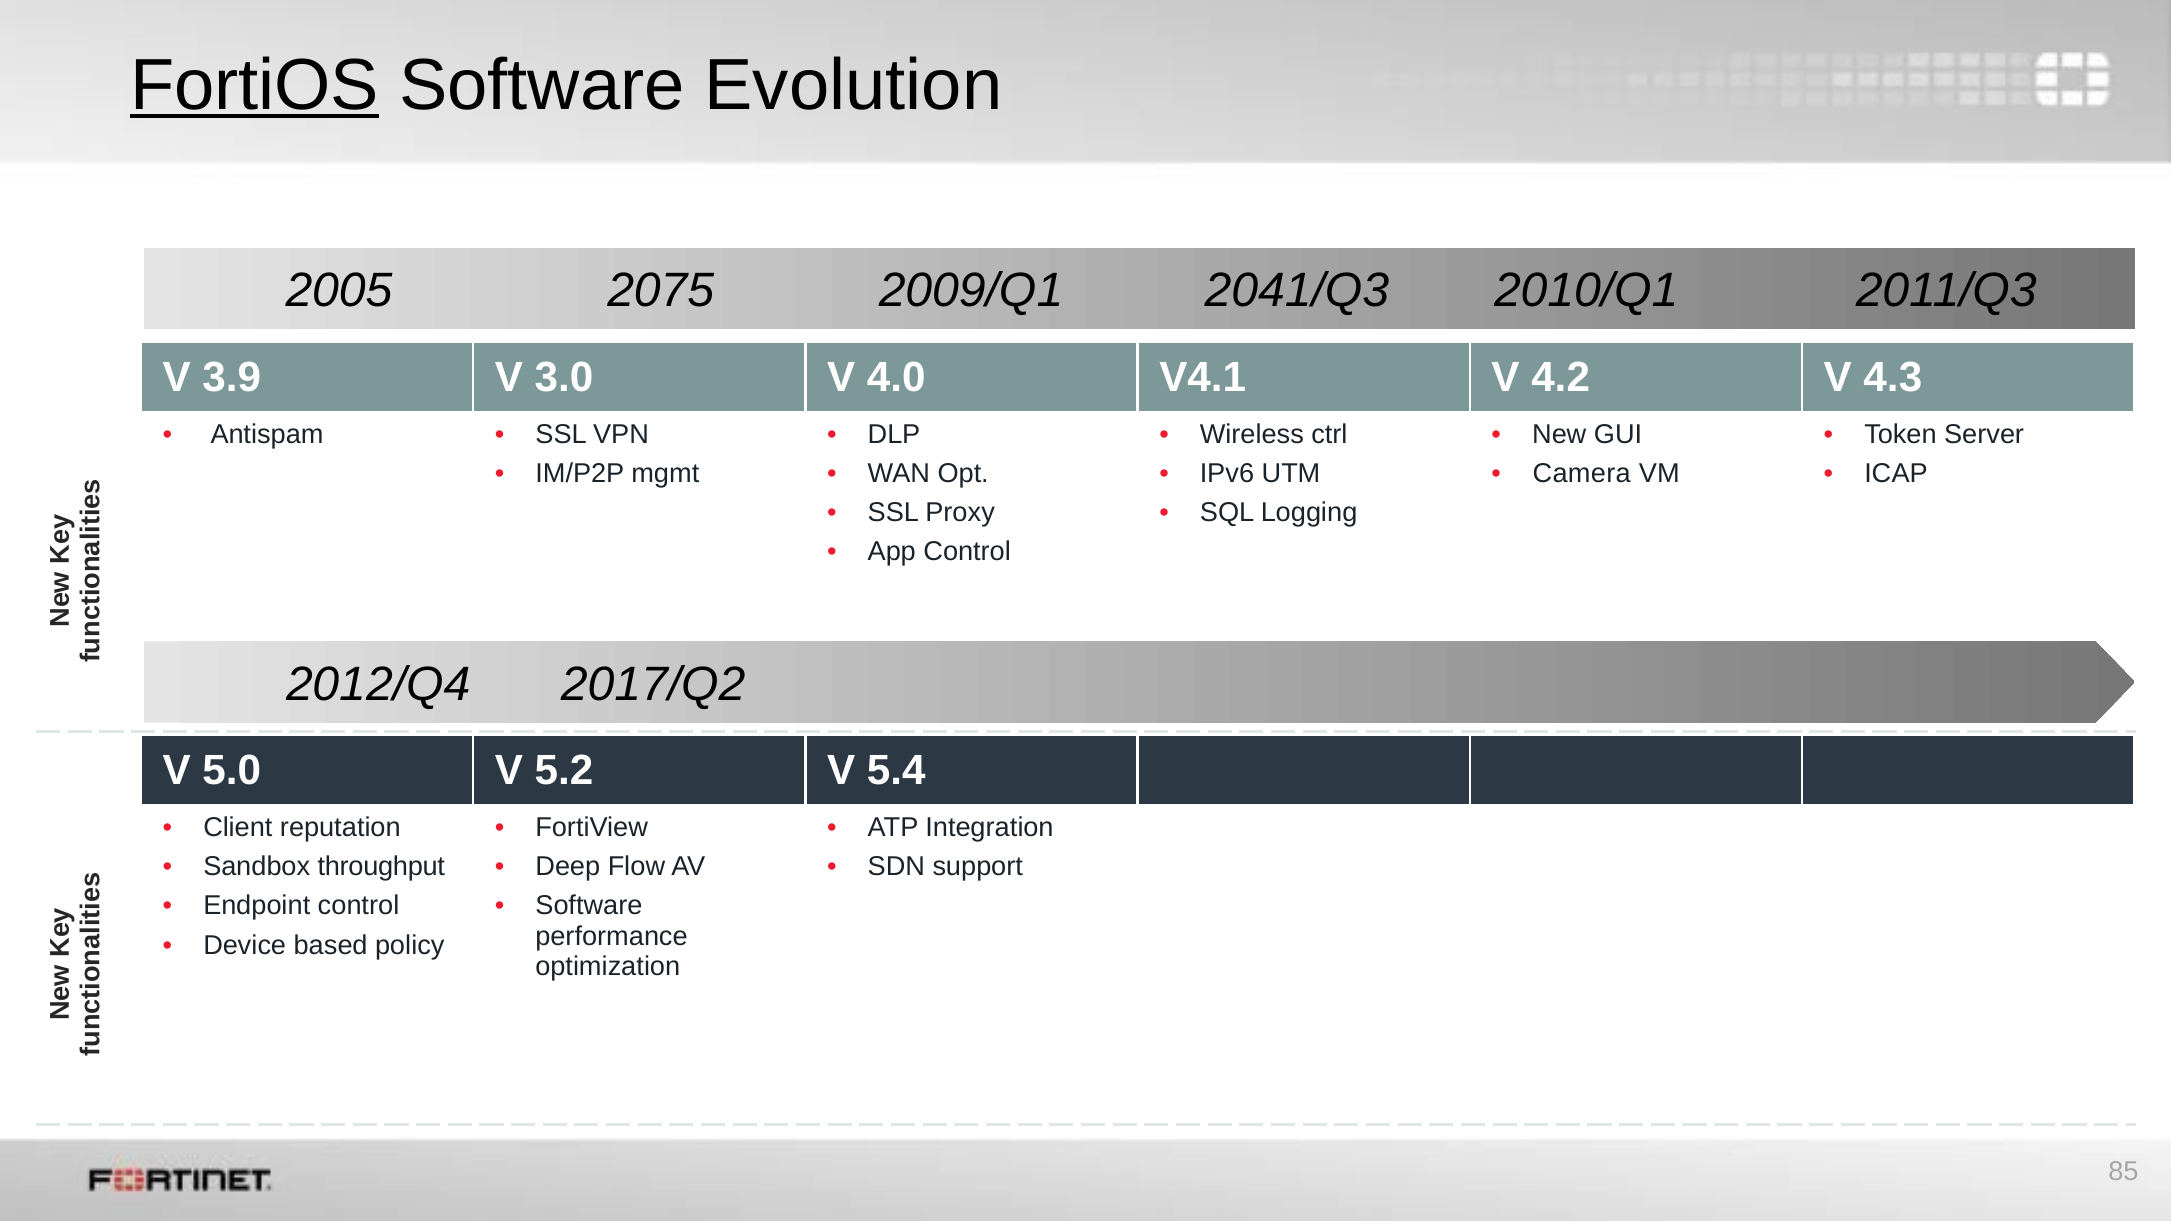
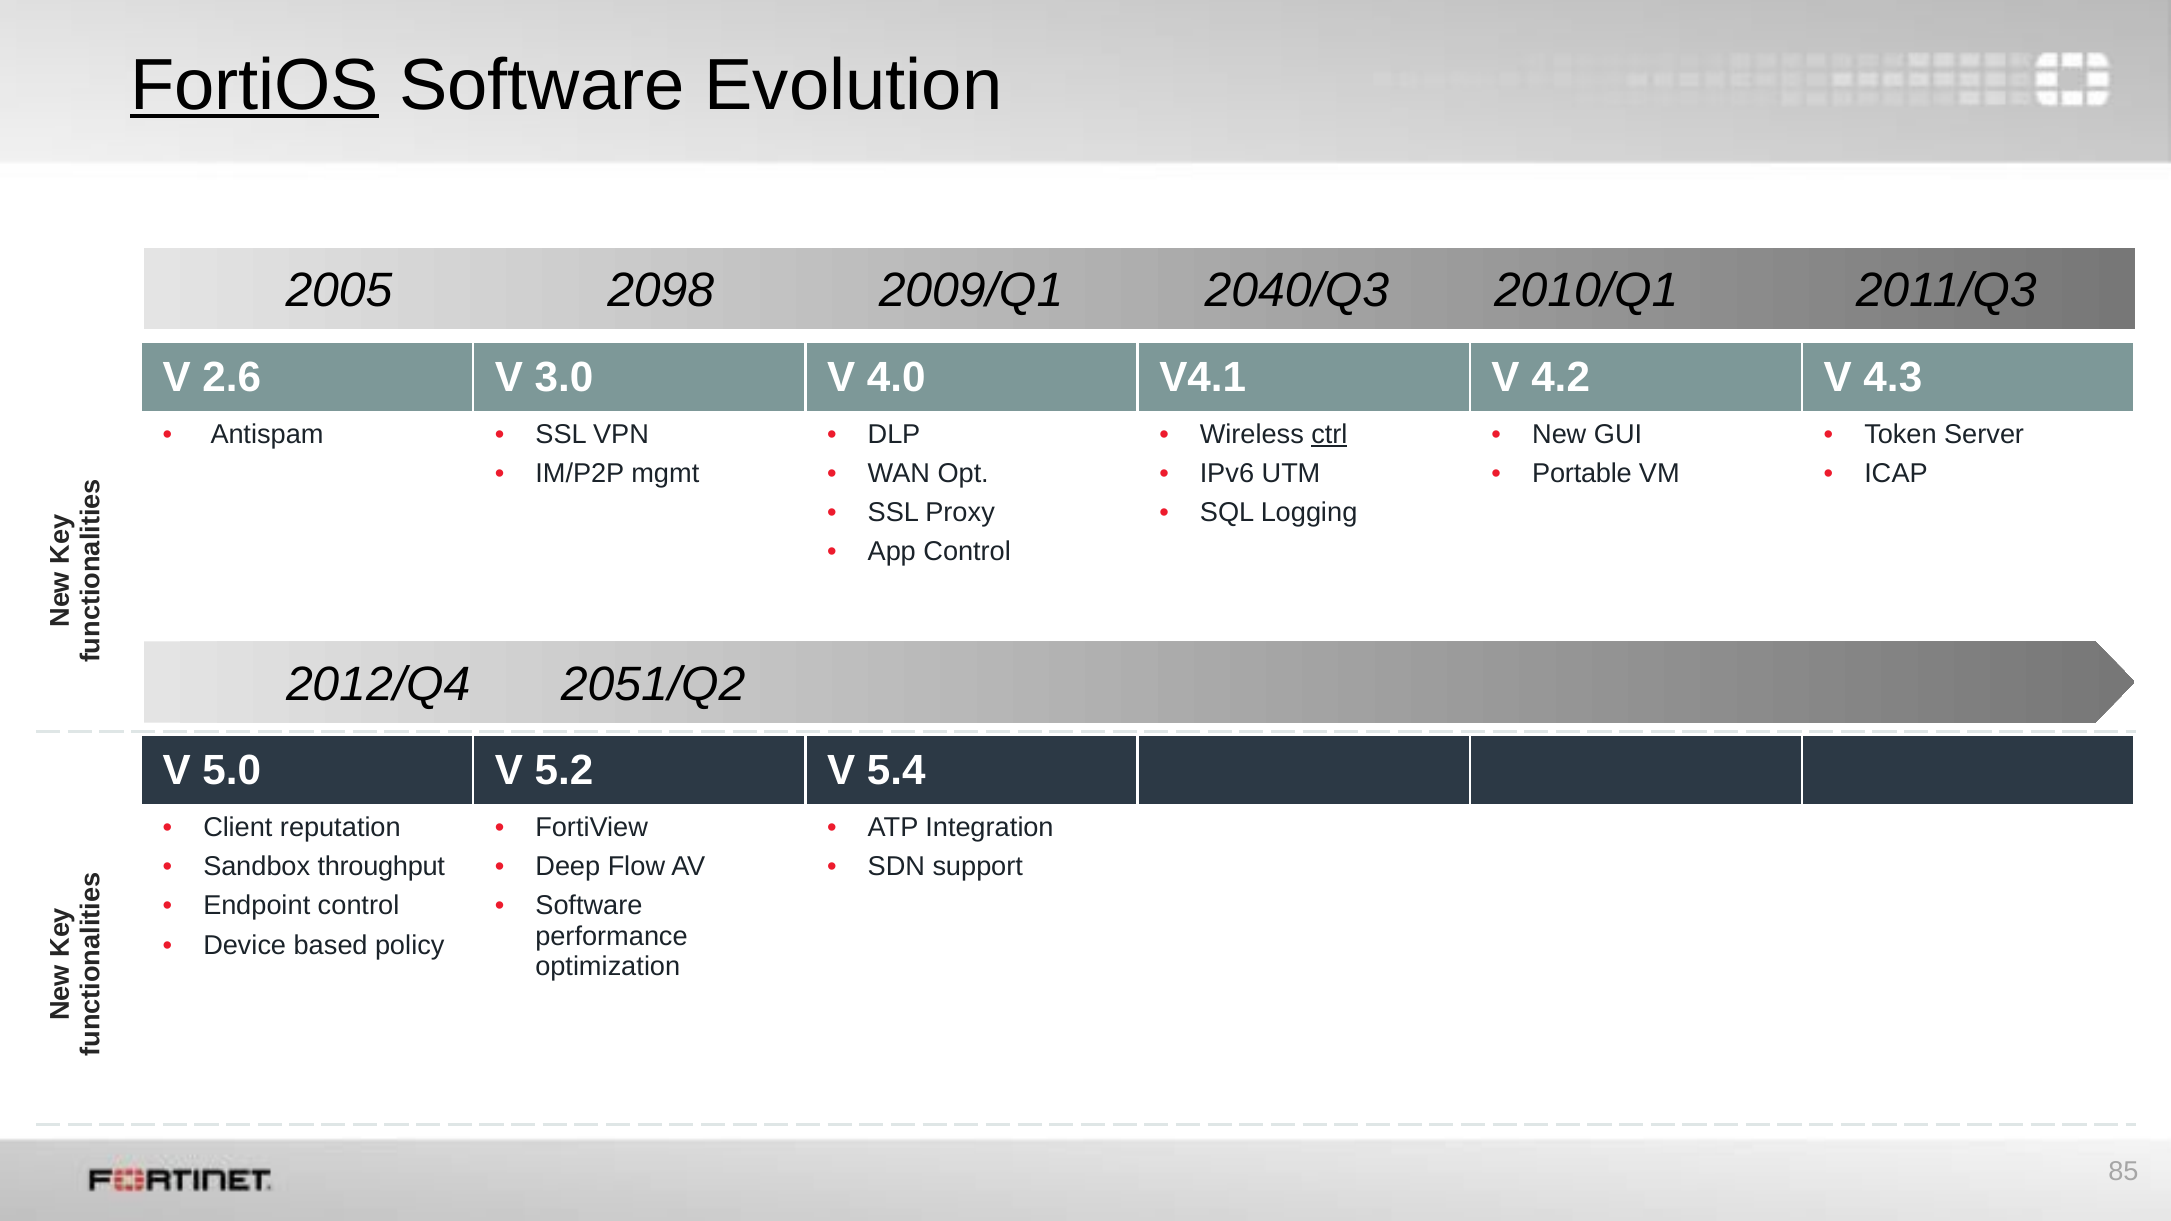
2075: 2075 -> 2098
2041/Q3: 2041/Q3 -> 2040/Q3
3.9: 3.9 -> 2.6
ctrl underline: none -> present
Camera: Camera -> Portable
2017/Q2: 2017/Q2 -> 2051/Q2
